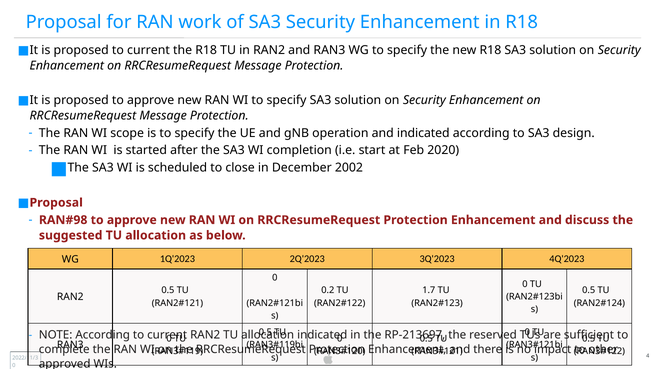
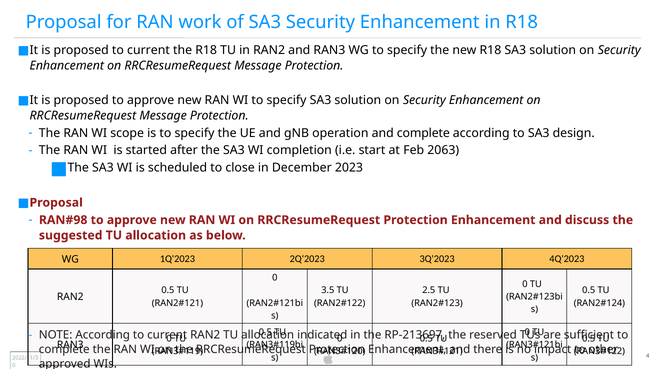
and indicated: indicated -> complete
2020: 2020 -> 2063
2002: 2002 -> 2023
0.2: 0.2 -> 3.5
1.7: 1.7 -> 2.5
